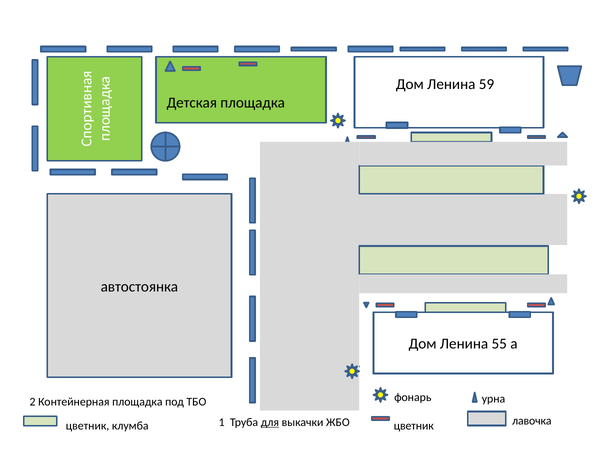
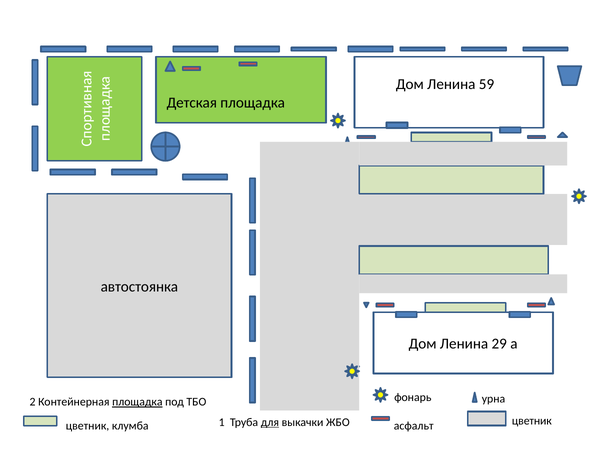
55: 55 -> 29
площадка at (137, 402) underline: none -> present
лавочка at (532, 421): лавочка -> цветник
цветник at (414, 425): цветник -> асфальт
